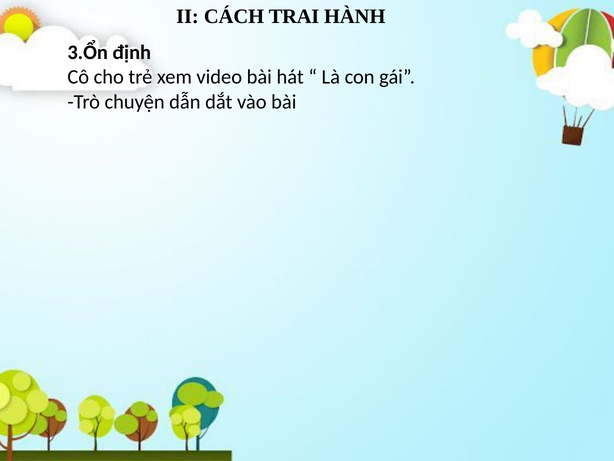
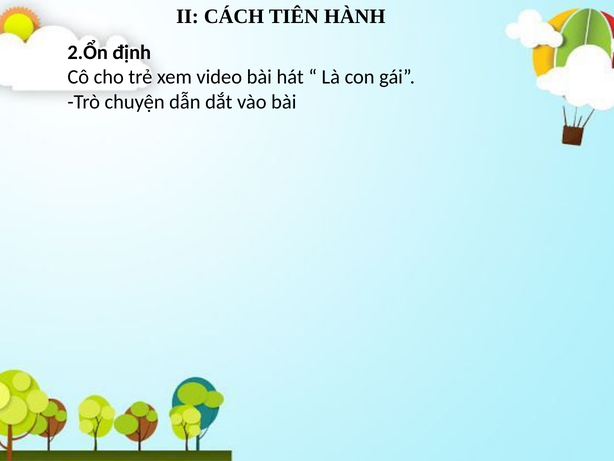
TRAI: TRAI -> TIÊN
3.Ổn: 3.Ổn -> 2.Ổn
